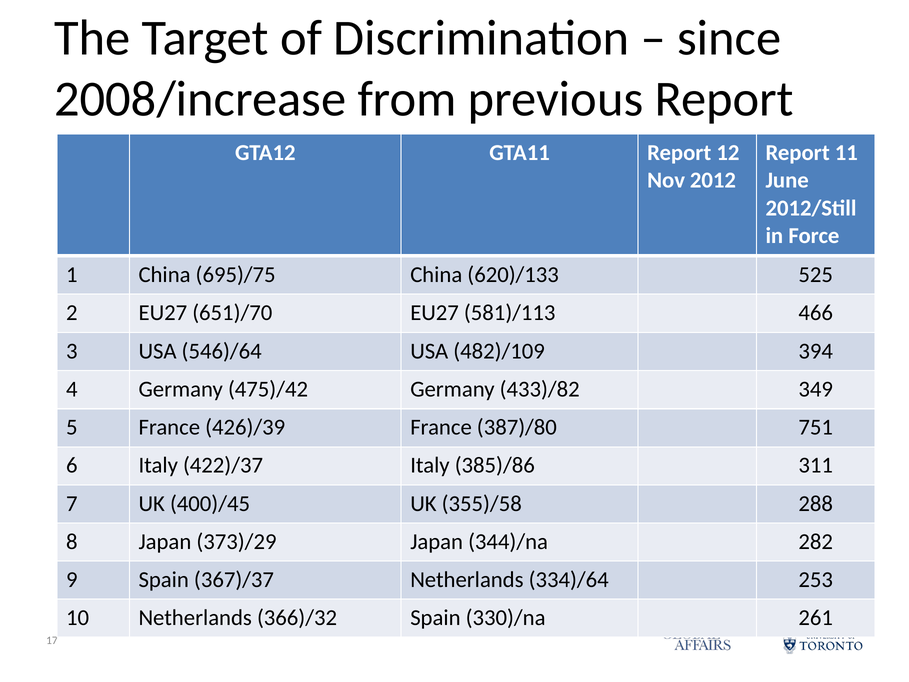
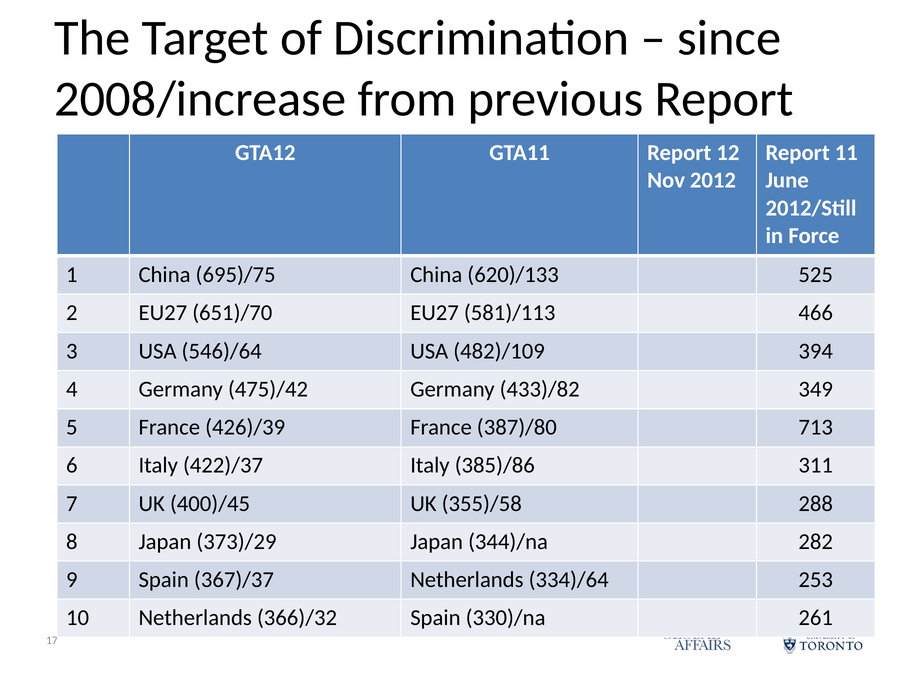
751: 751 -> 713
